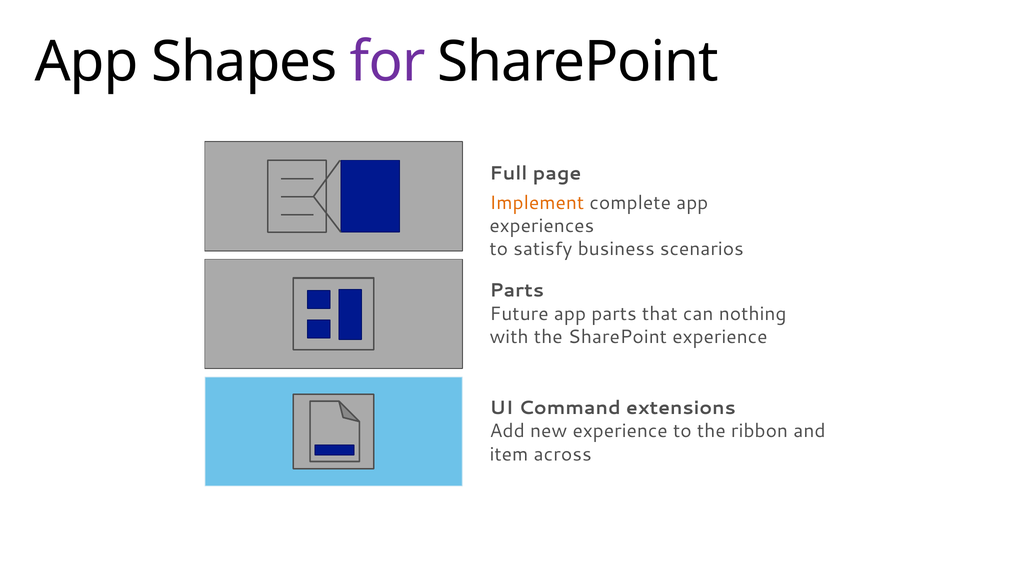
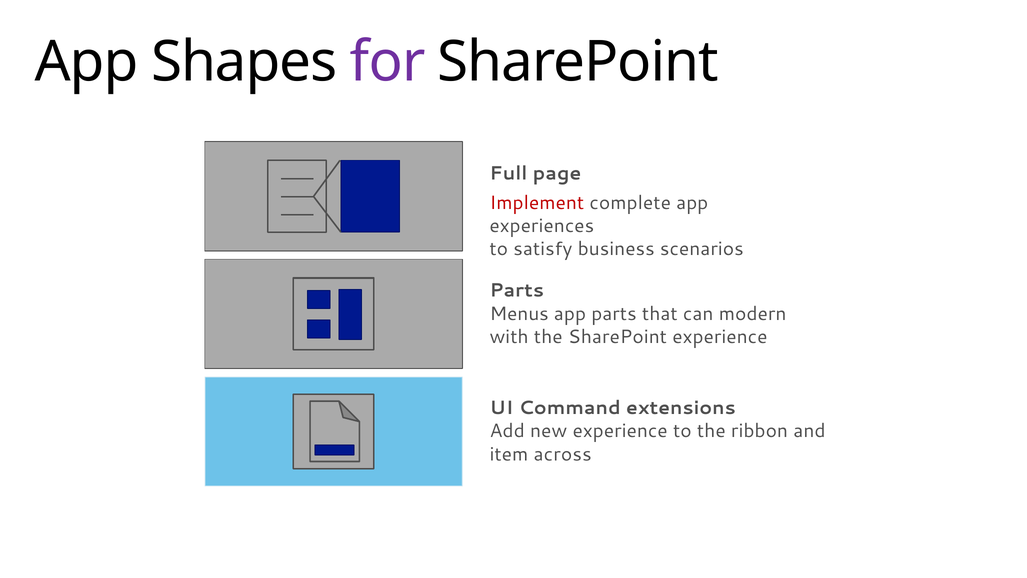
Implement colour: orange -> red
Future: Future -> Menus
nothing: nothing -> modern
